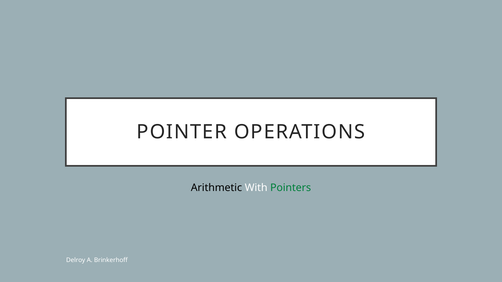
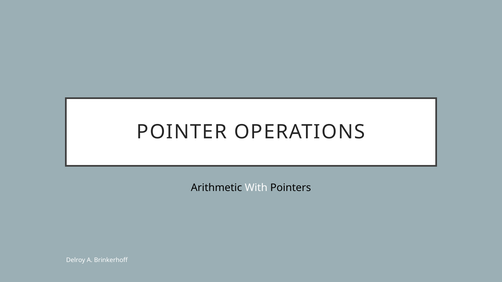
Pointers colour: green -> black
